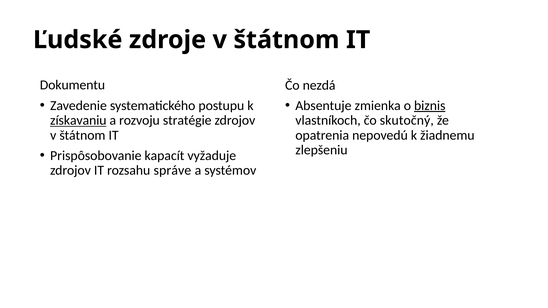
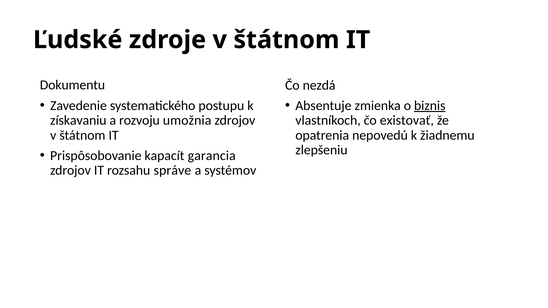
získavaniu underline: present -> none
stratégie: stratégie -> umožnia
skutočný: skutočný -> existovať
vyžaduje: vyžaduje -> garancia
